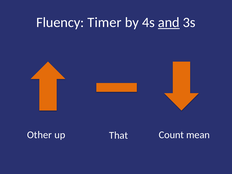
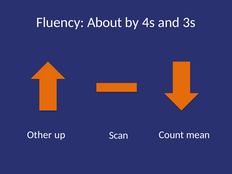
Timer: Timer -> About
and underline: present -> none
That: That -> Scan
